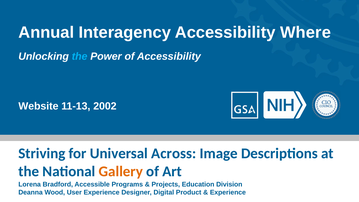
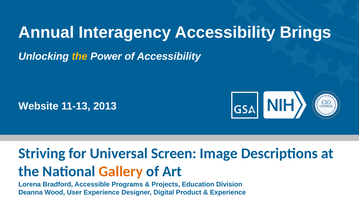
Where: Where -> Brings
the at (80, 56) colour: light blue -> yellow
2002: 2002 -> 2013
Across: Across -> Screen
